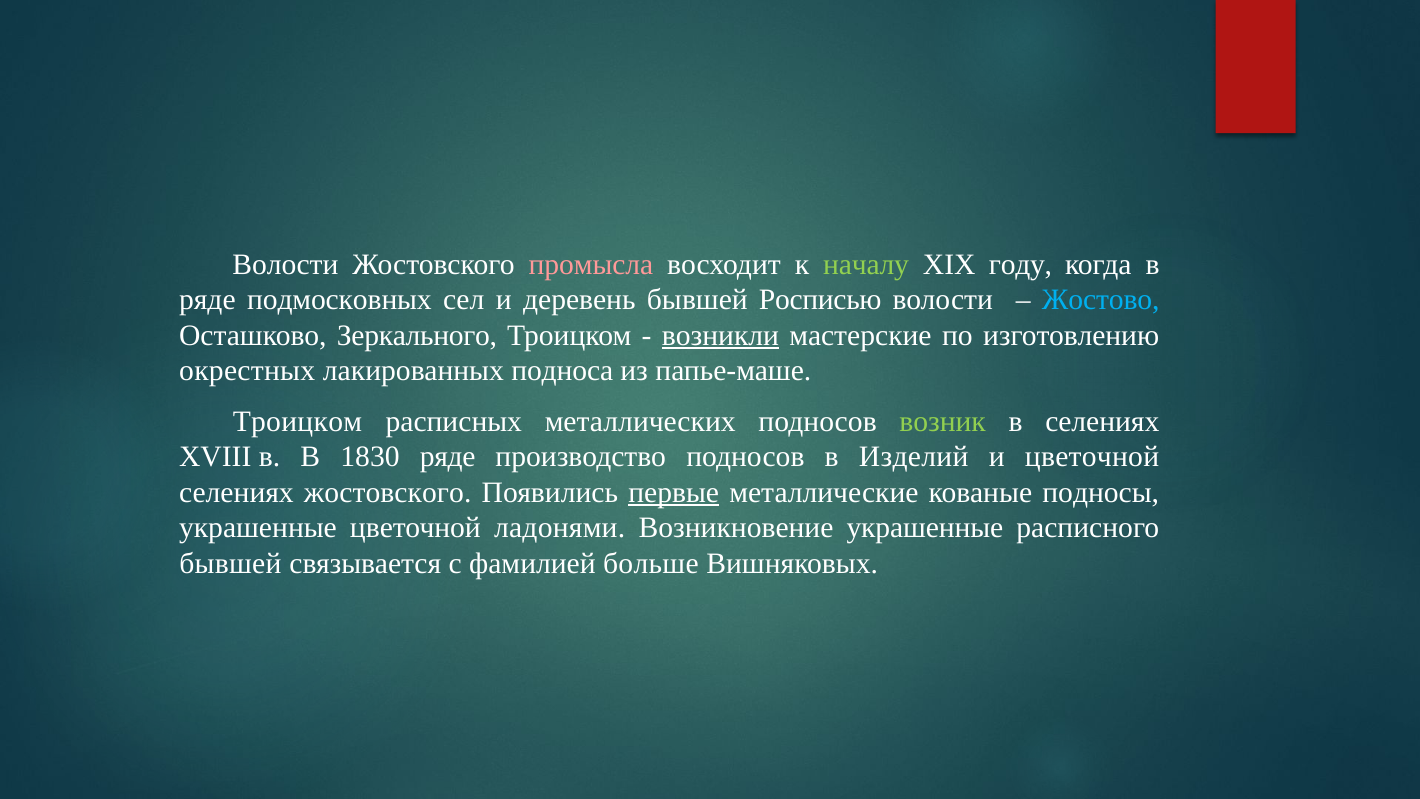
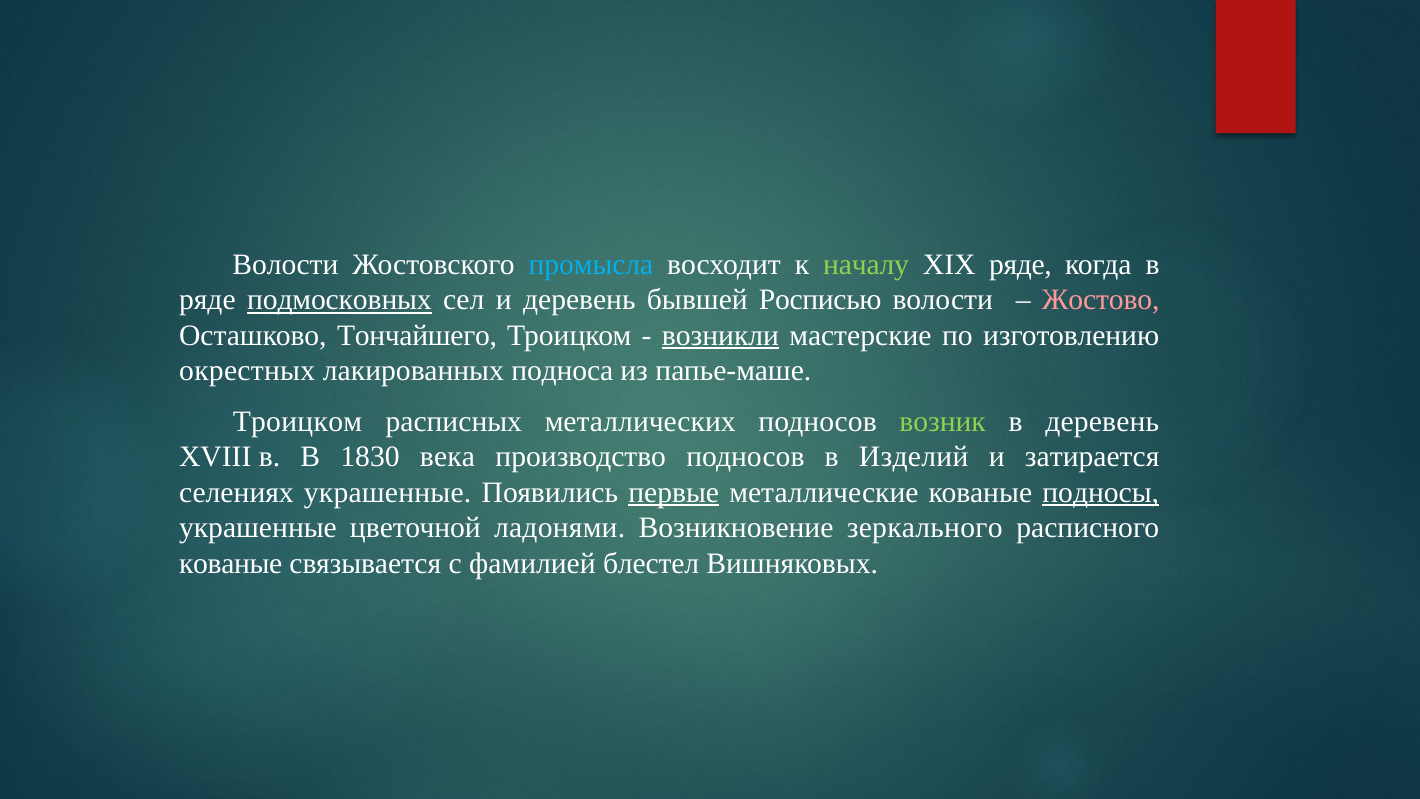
промысла colour: pink -> light blue
ХIХ году: году -> ряде
подмосковных underline: none -> present
Жостово colour: light blue -> pink
Зеркального: Зеркального -> Тончайшего
в селениях: селениях -> деревень
1830 ряде: ряде -> века
и цветочной: цветочной -> затирается
селениях жостовского: жостовского -> украшенные
подносы underline: none -> present
Возникновение украшенные: украшенные -> зеркального
бывшей at (230, 563): бывшей -> кованые
больше: больше -> блестел
